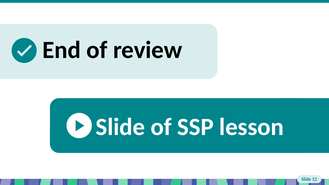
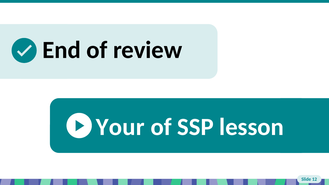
Slide at (120, 127): Slide -> Your
